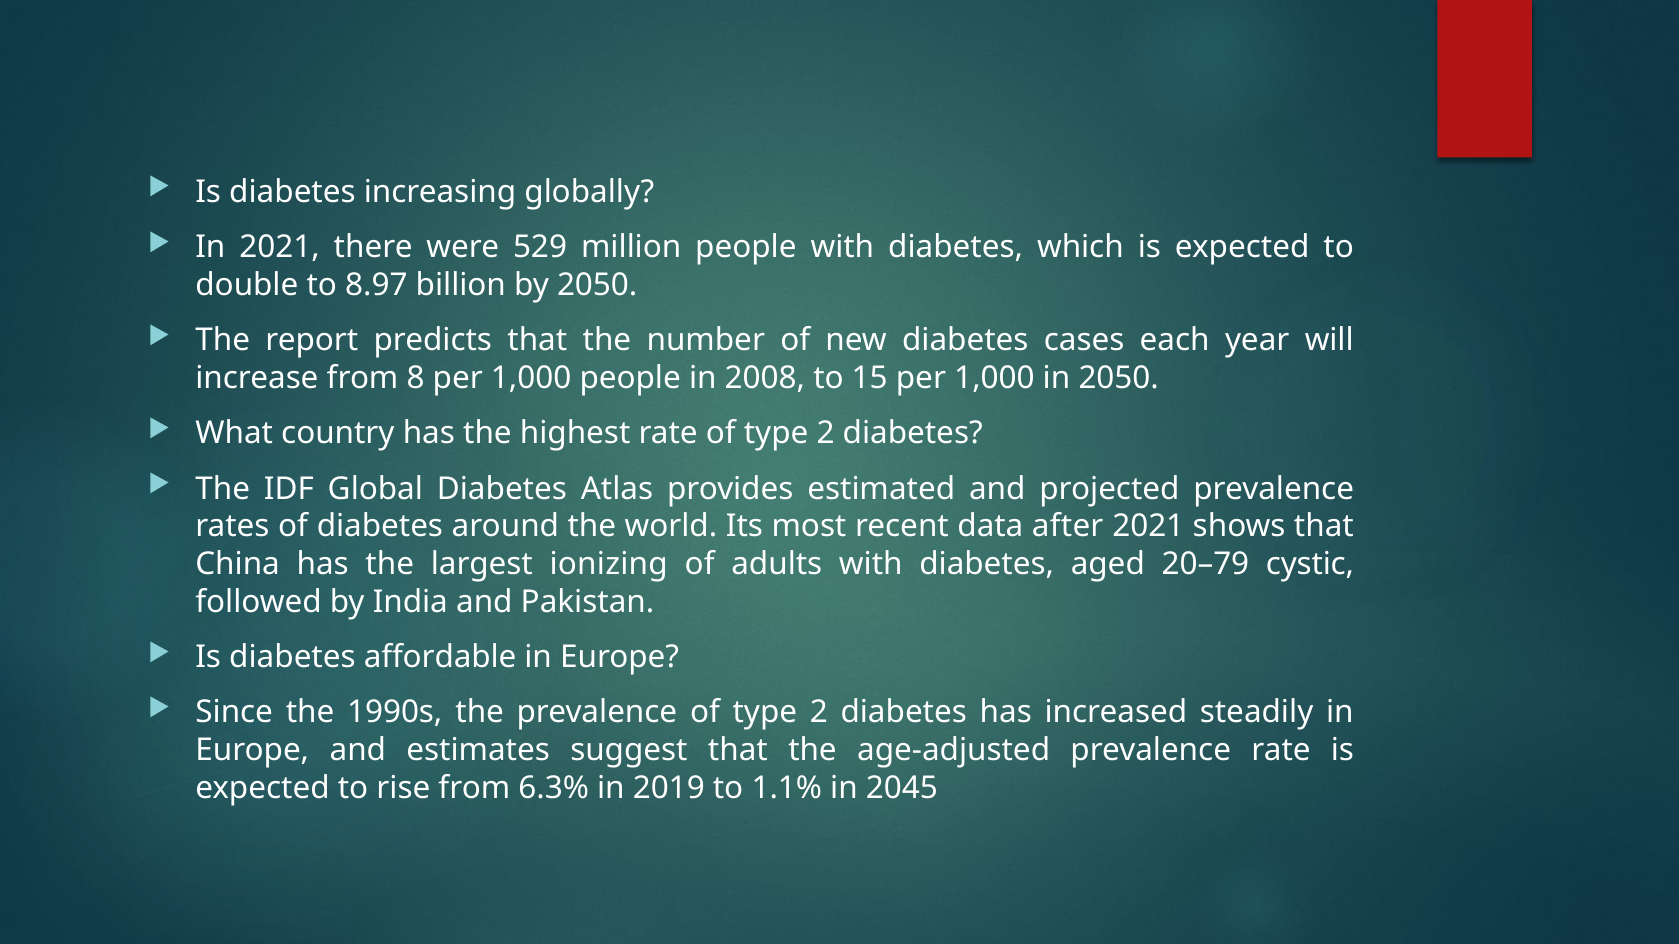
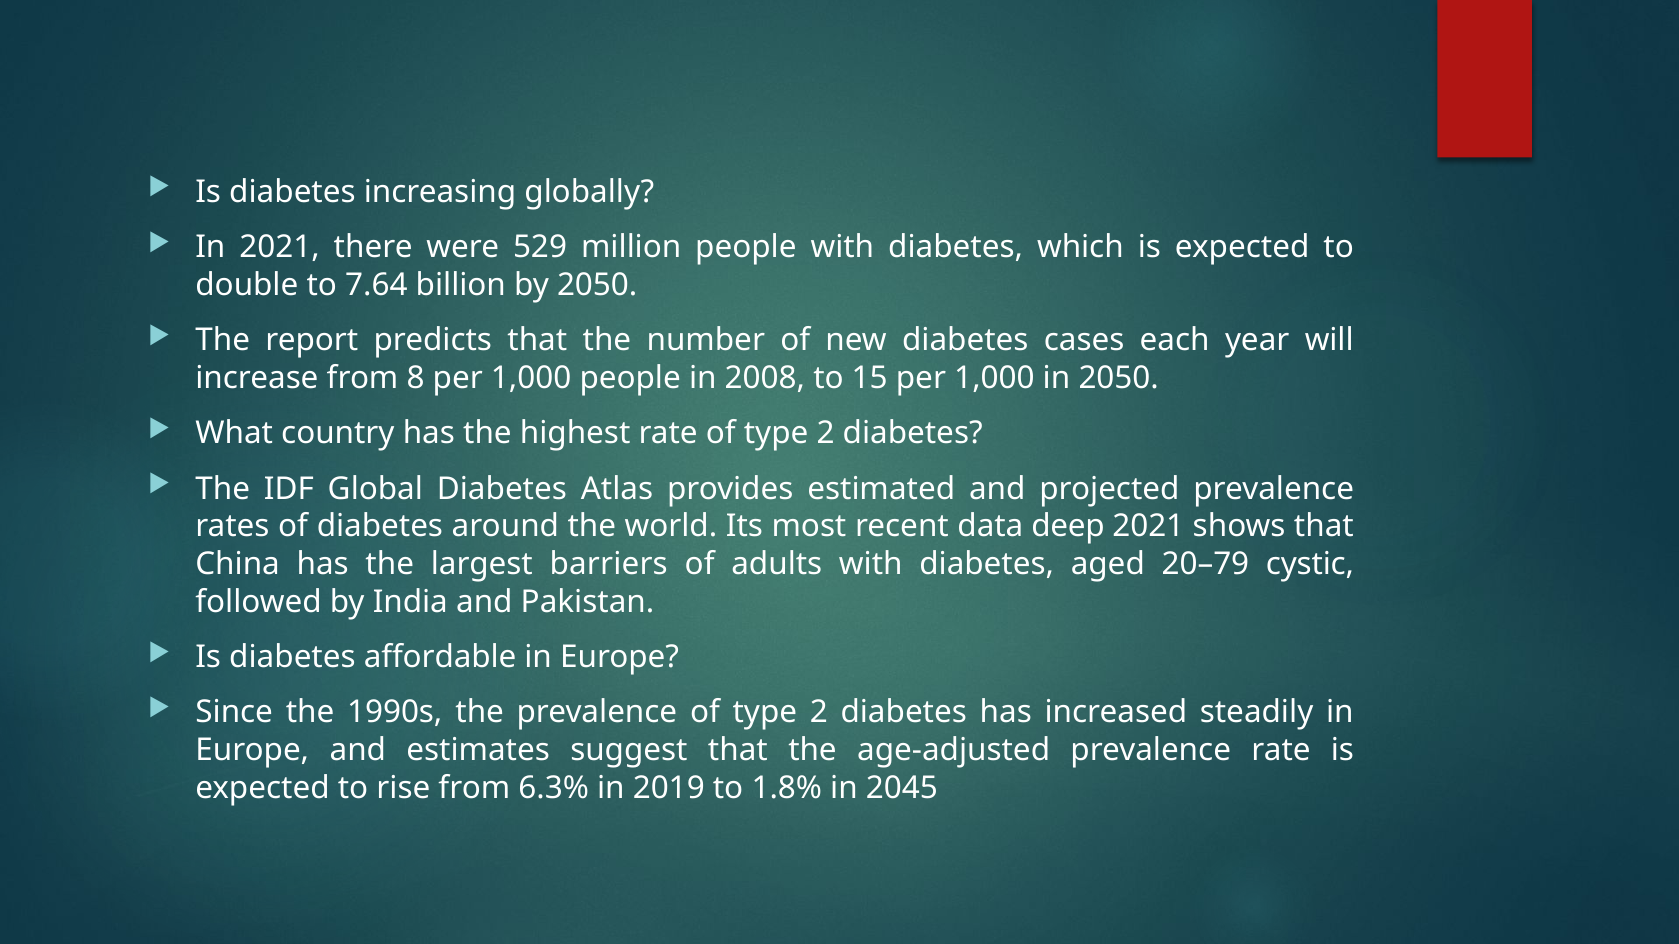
8.97: 8.97 -> 7.64
after: after -> deep
ionizing: ionizing -> barriers
1.1%: 1.1% -> 1.8%
